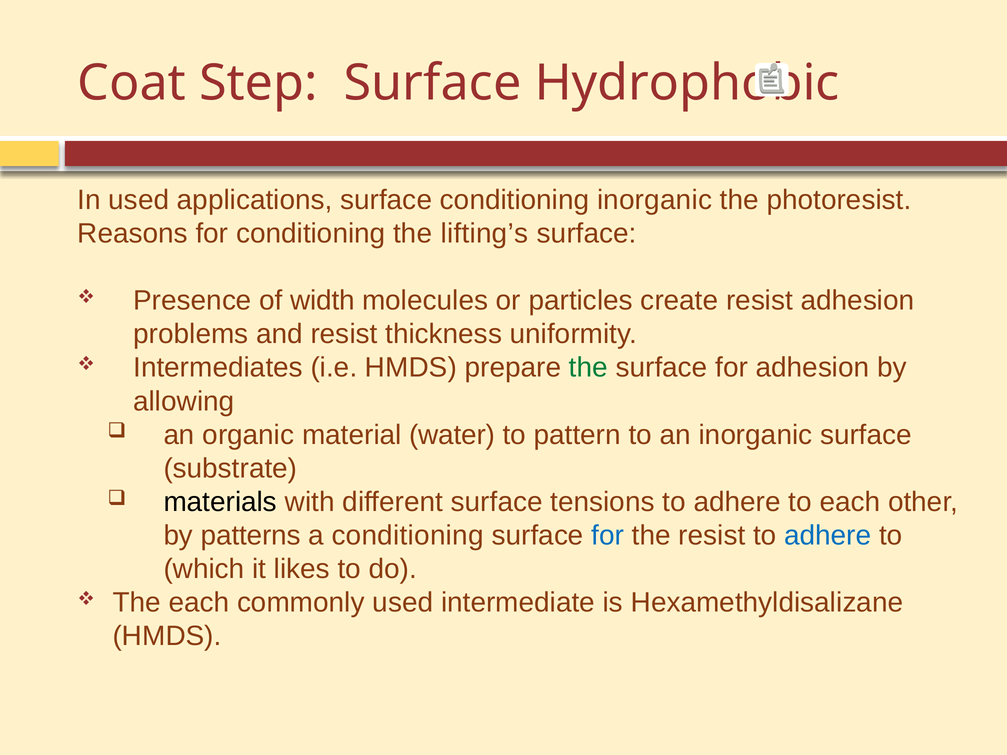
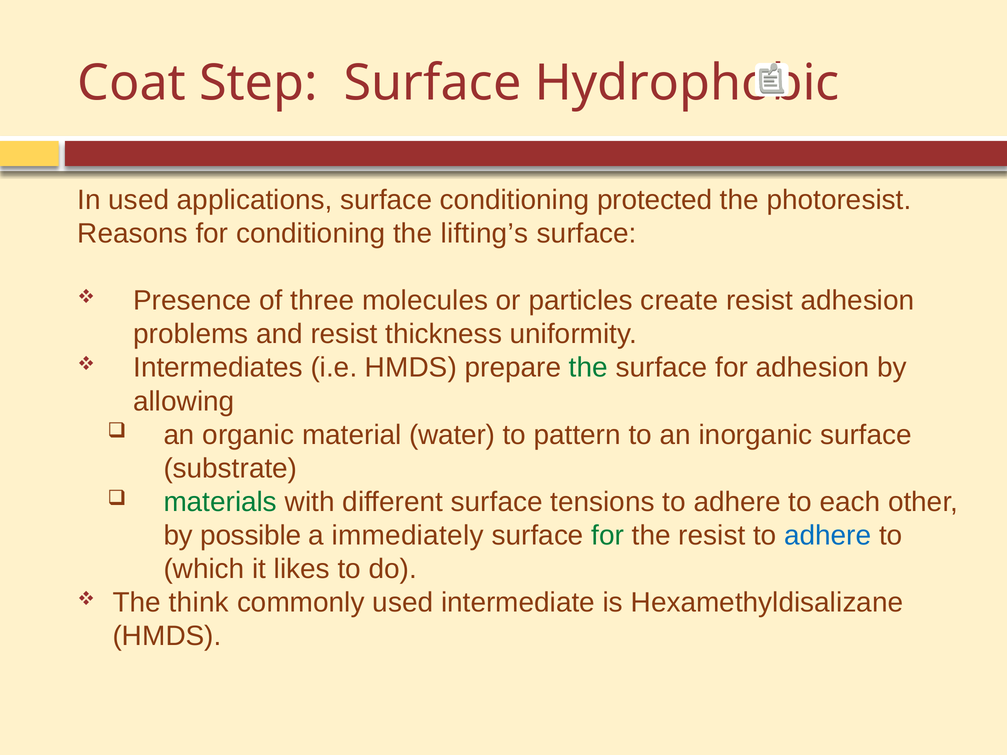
conditioning inorganic: inorganic -> protected
width: width -> three
materials colour: black -> green
patterns: patterns -> possible
a conditioning: conditioning -> immediately
for at (608, 536) colour: blue -> green
The each: each -> think
